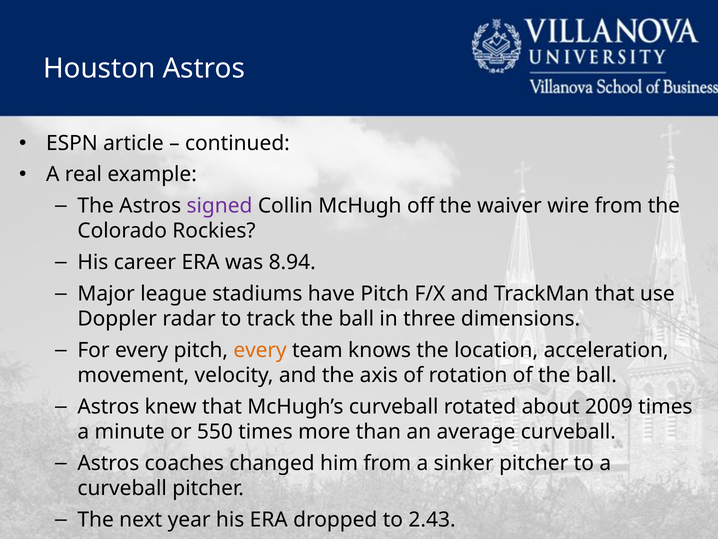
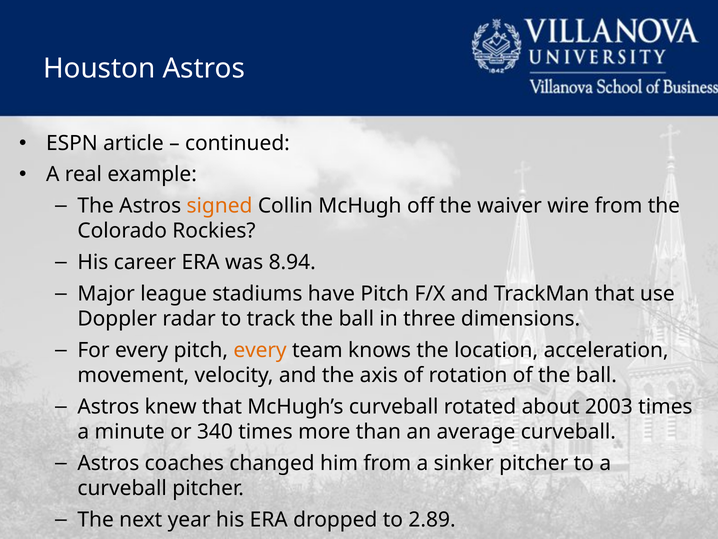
signed colour: purple -> orange
2009: 2009 -> 2003
550: 550 -> 340
2.43: 2.43 -> 2.89
